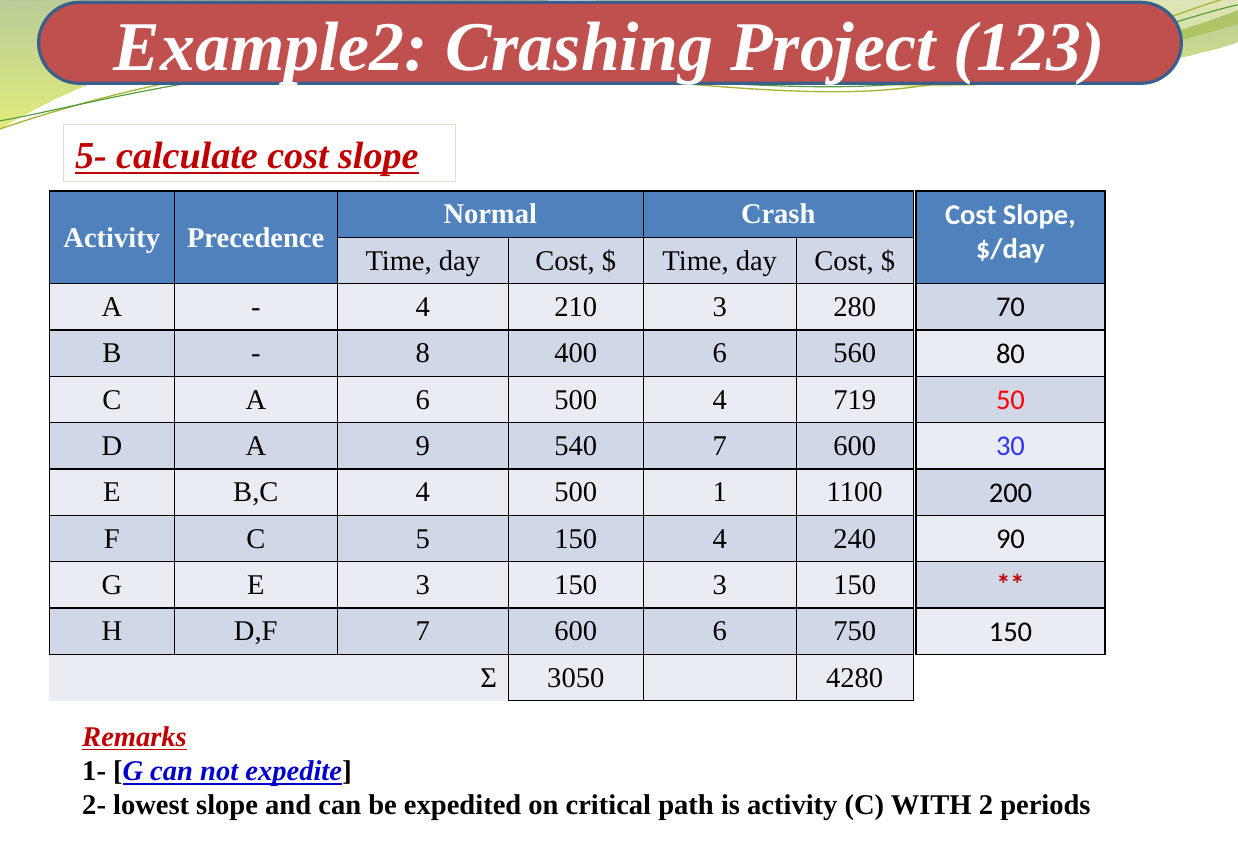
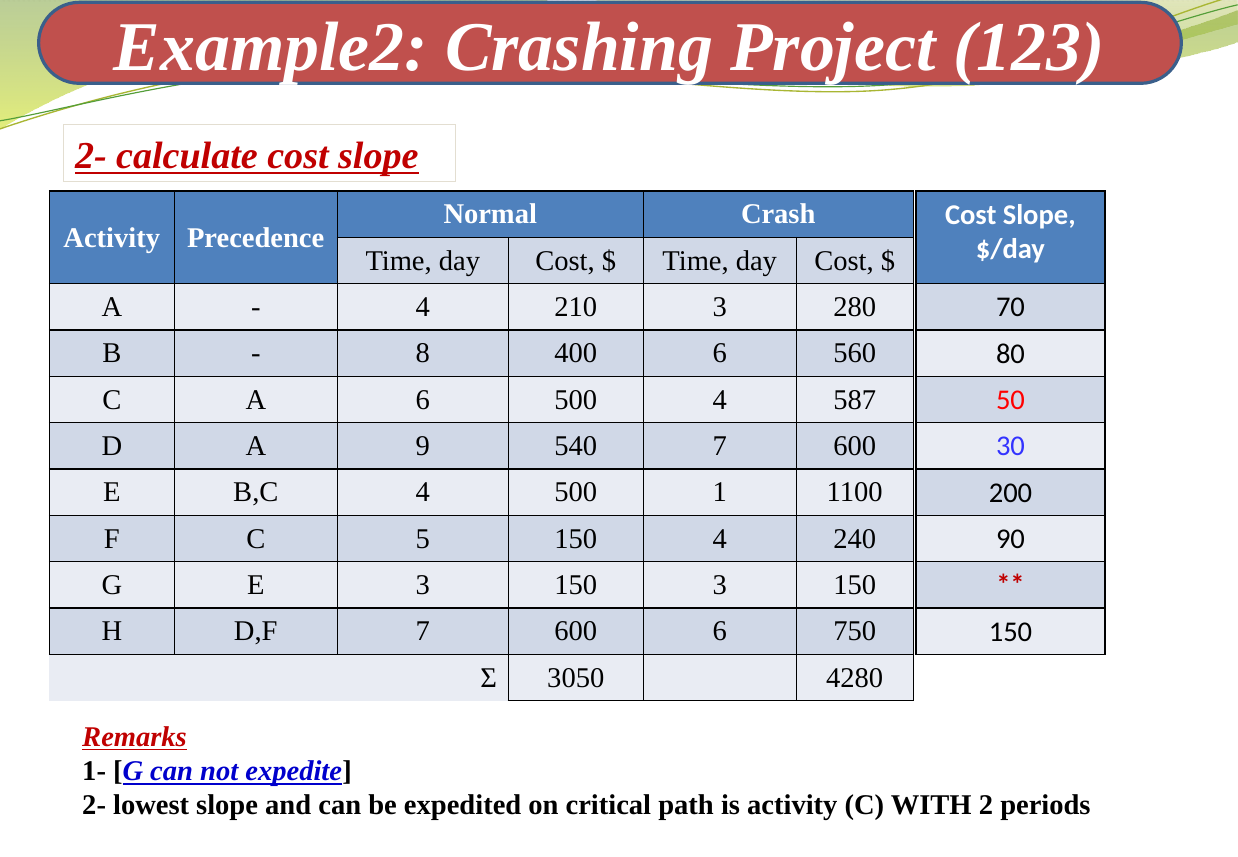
5- at (91, 156): 5- -> 2-
719: 719 -> 587
